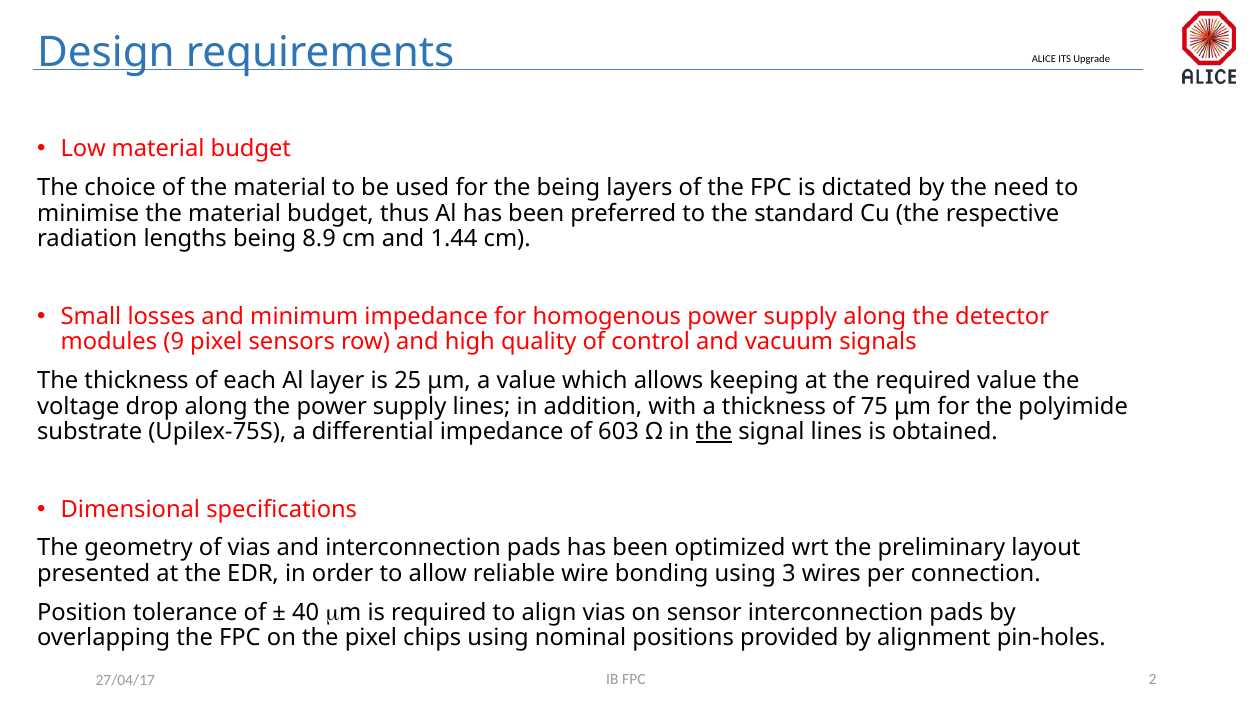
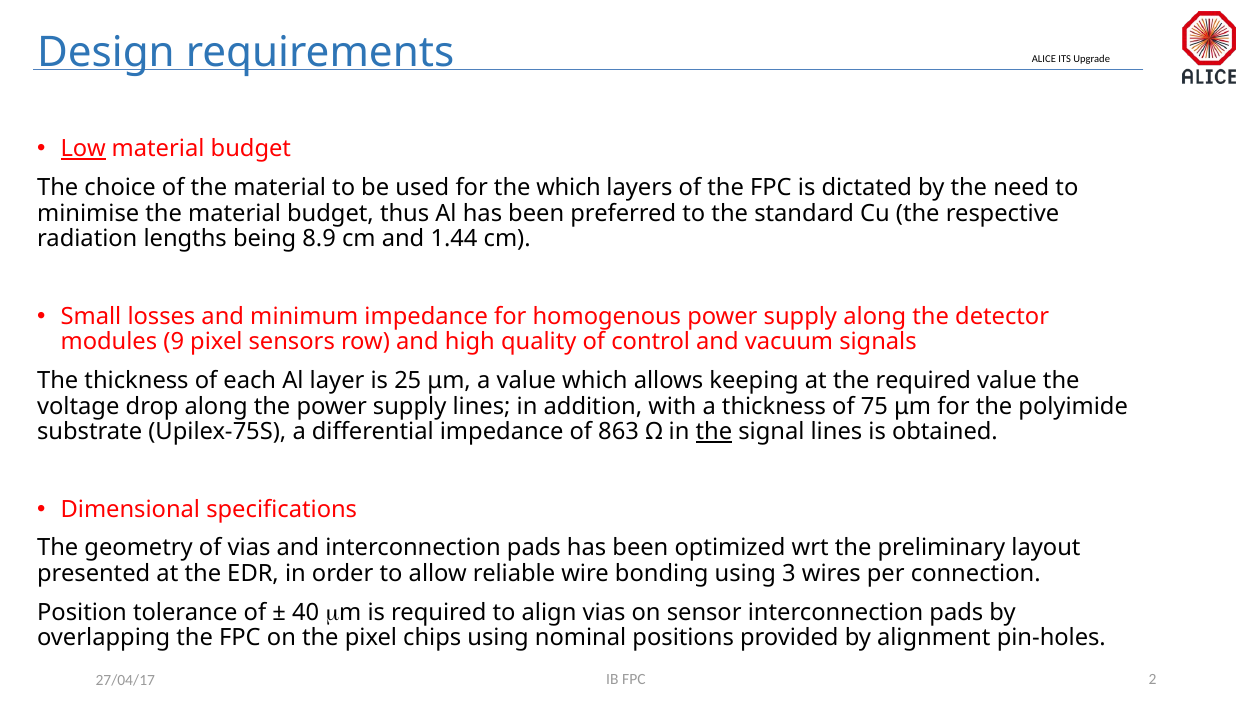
Low underline: none -> present
the being: being -> which
603: 603 -> 863
